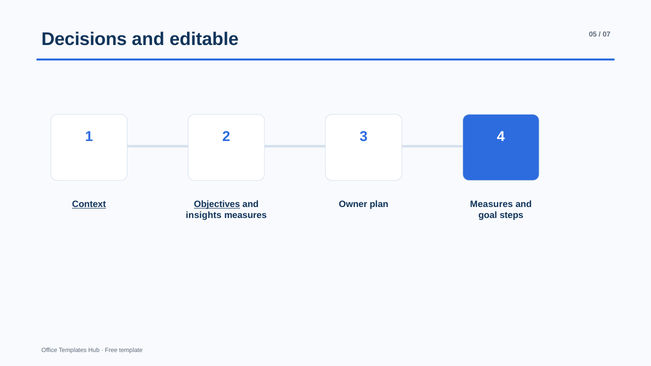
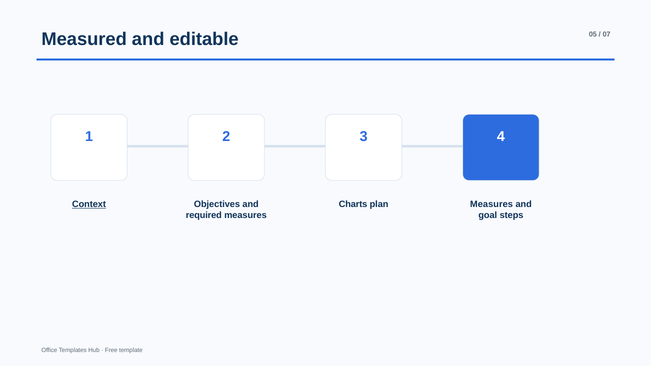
Decisions: Decisions -> Measured
Objectives underline: present -> none
Owner: Owner -> Charts
insights: insights -> required
